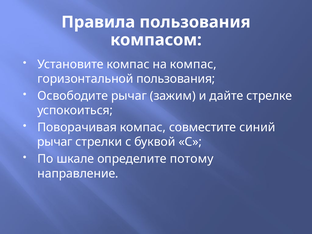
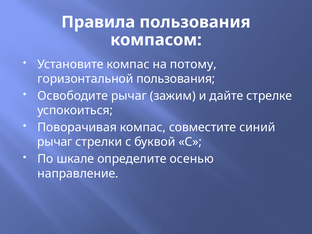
на компас: компас -> потому
потому: потому -> осенью
